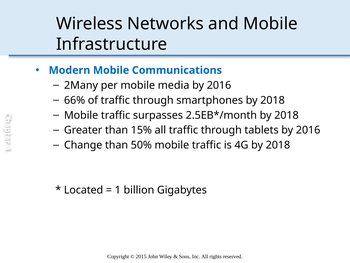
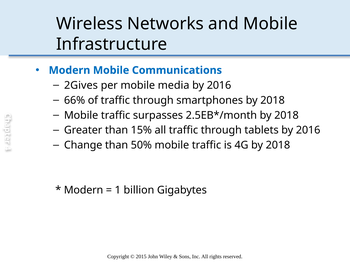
2Many: 2Many -> 2Gives
Located at (84, 190): Located -> Modern
